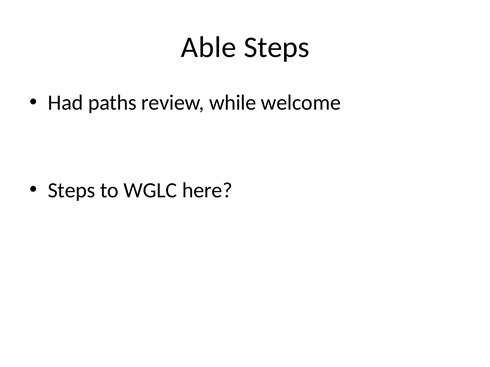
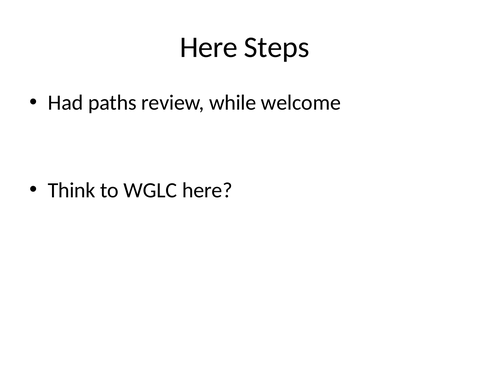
Able at (209, 47): Able -> Here
Steps at (72, 190): Steps -> Think
